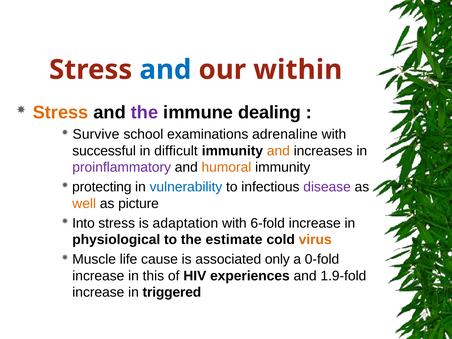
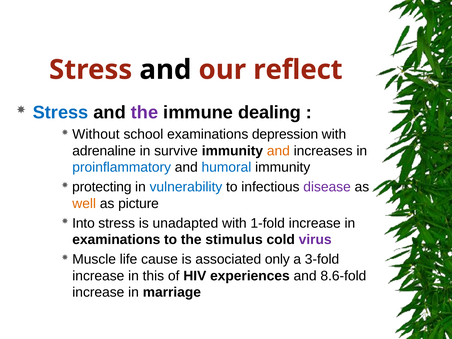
and at (165, 70) colour: blue -> black
within: within -> reflect
Stress at (61, 112) colour: orange -> blue
Survive: Survive -> Without
adrenaline: adrenaline -> depression
successful: successful -> adrenaline
difficult: difficult -> survive
proinflammatory colour: purple -> blue
humoral colour: orange -> blue
adaptation: adaptation -> unadapted
6-fold: 6-fold -> 1-fold
physiological at (116, 240): physiological -> examinations
estimate: estimate -> stimulus
virus colour: orange -> purple
0-fold: 0-fold -> 3-fold
1.9-fold: 1.9-fold -> 8.6-fold
triggered: triggered -> marriage
